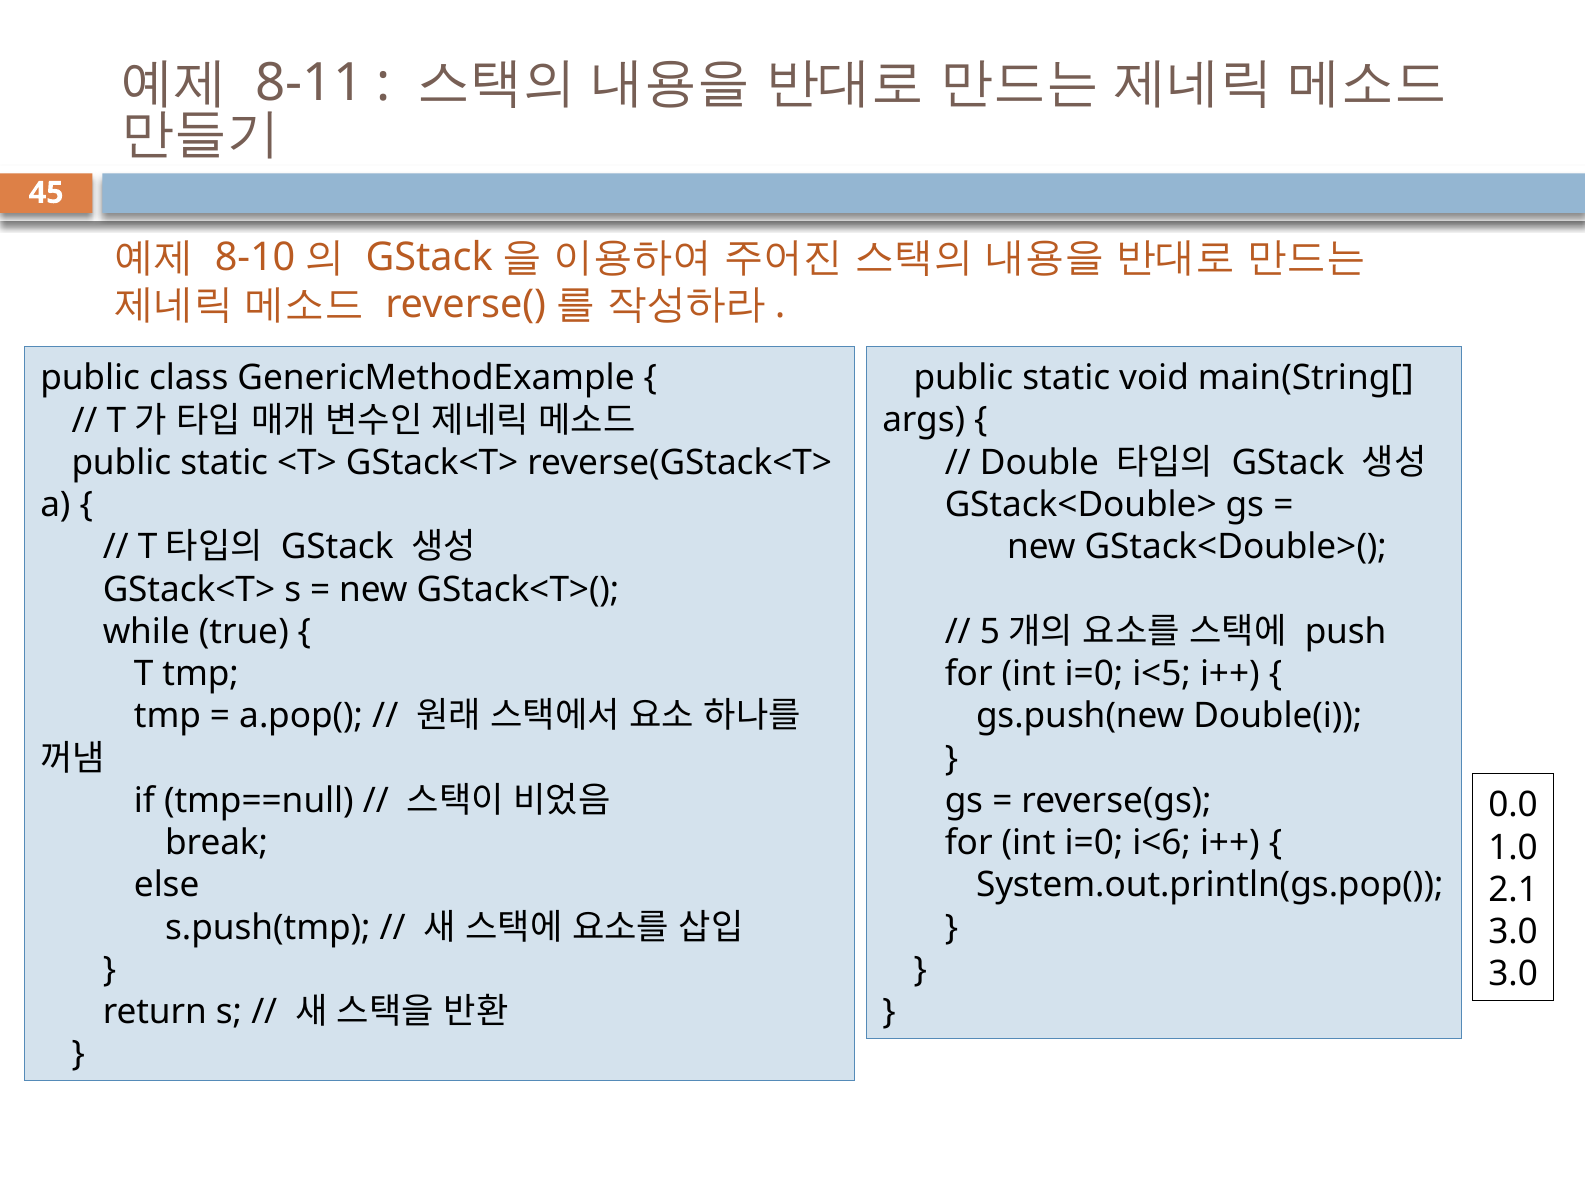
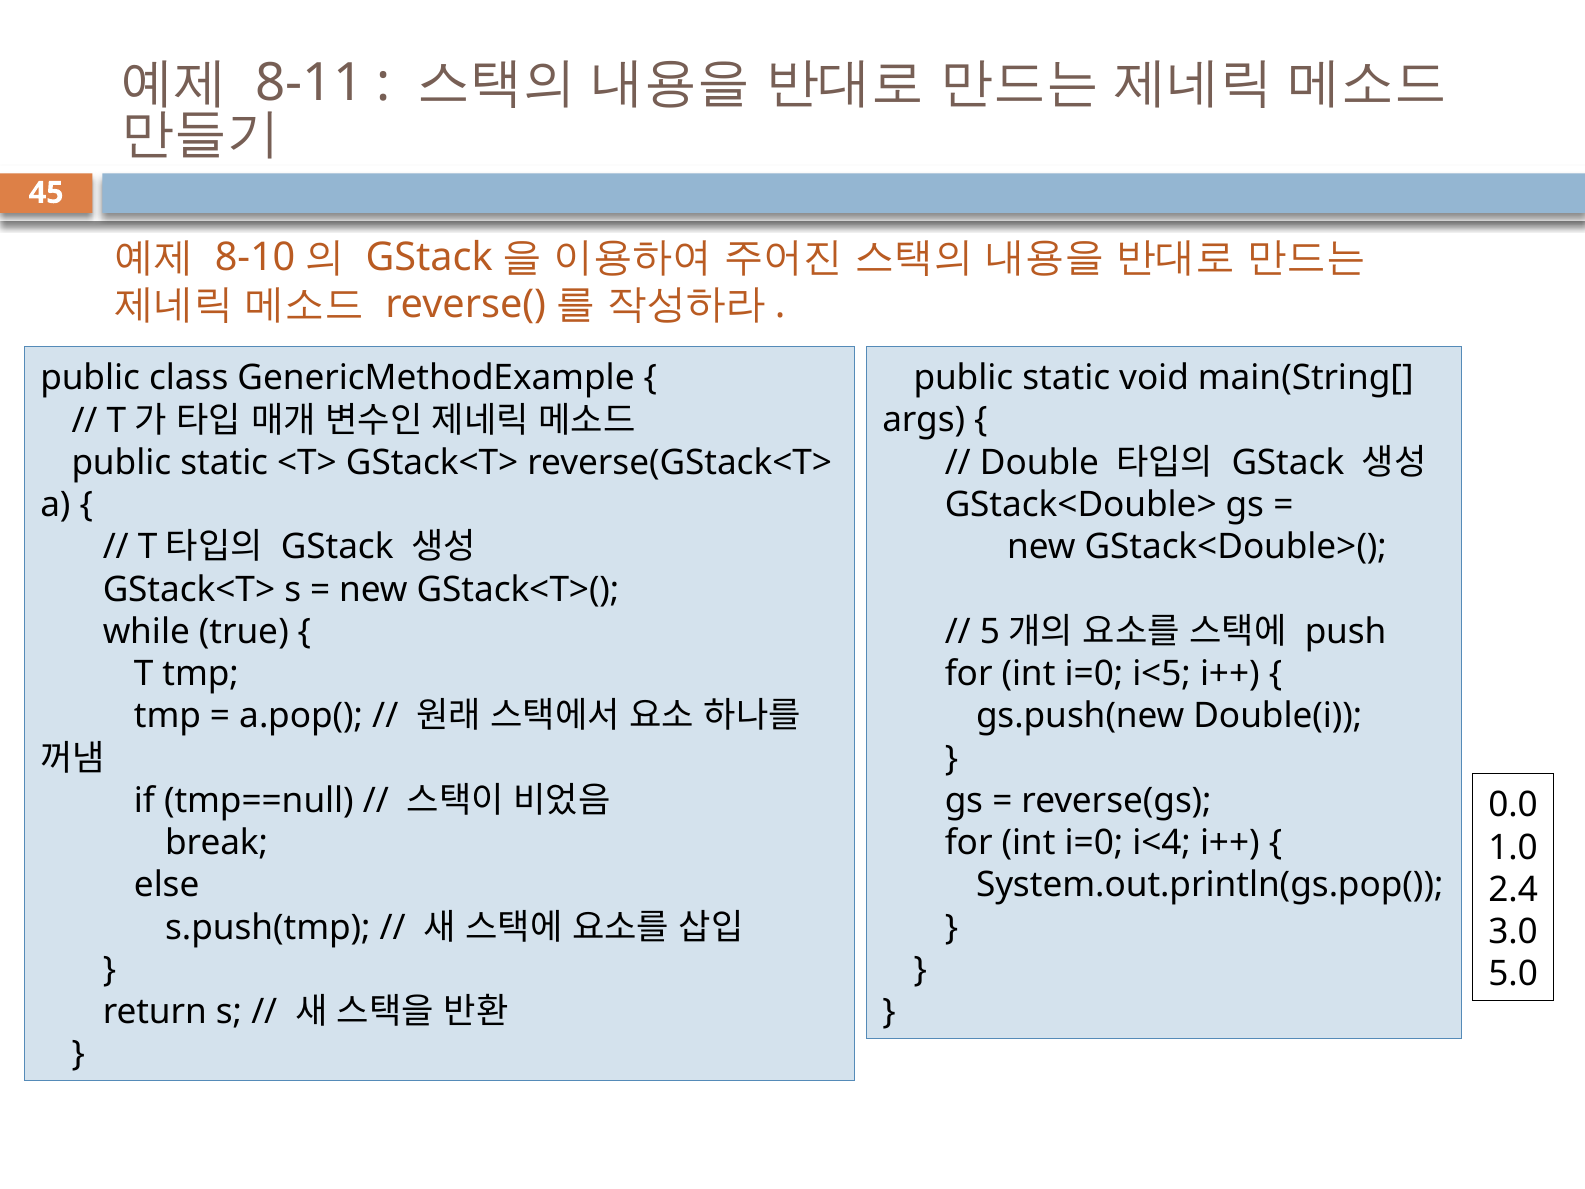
i<6: i<6 -> i<4
2.1: 2.1 -> 2.4
3.0 at (1513, 974): 3.0 -> 5.0
